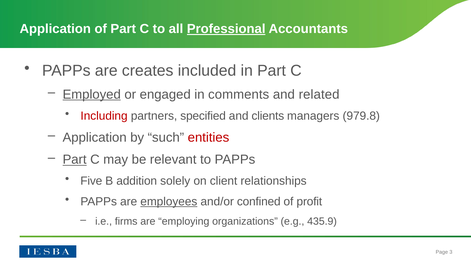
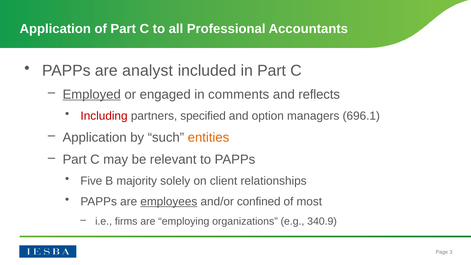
Professional underline: present -> none
creates: creates -> analyst
related: related -> reflects
clients: clients -> option
979.8: 979.8 -> 696.1
entities colour: red -> orange
Part at (75, 160) underline: present -> none
addition: addition -> majority
profit: profit -> most
435.9: 435.9 -> 340.9
